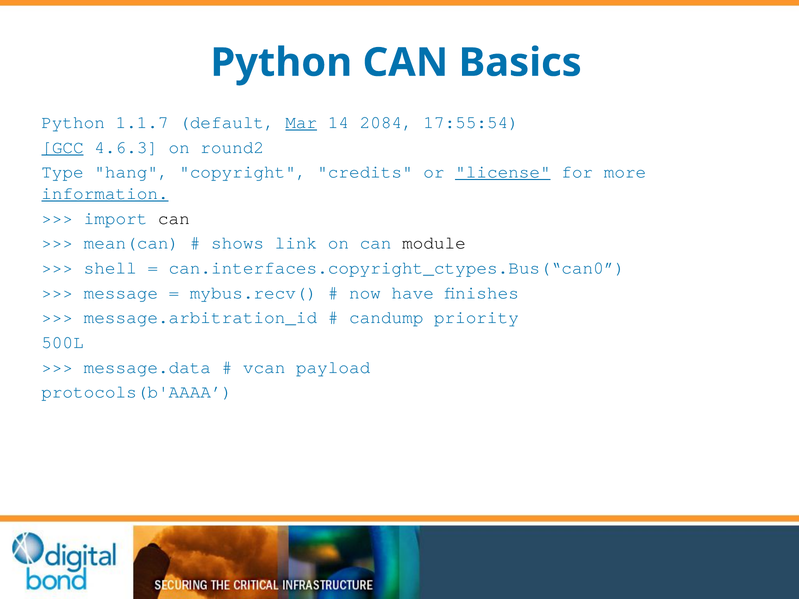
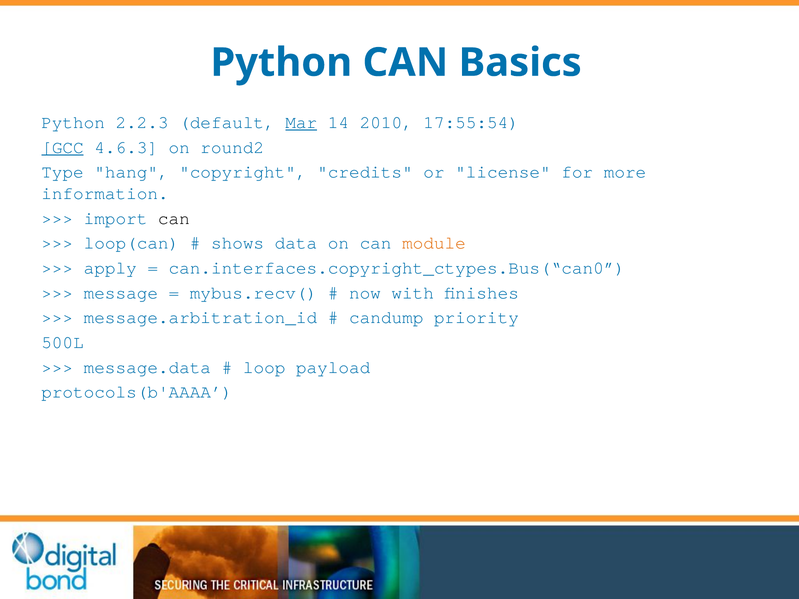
1.1.7: 1.1.7 -> 2.2.3
2084: 2084 -> 2010
license underline: present -> none
information underline: present -> none
mean(can: mean(can -> loop(can
link: link -> data
module colour: black -> orange
shell: shell -> apply
have: have -> with
vcan: vcan -> loop
